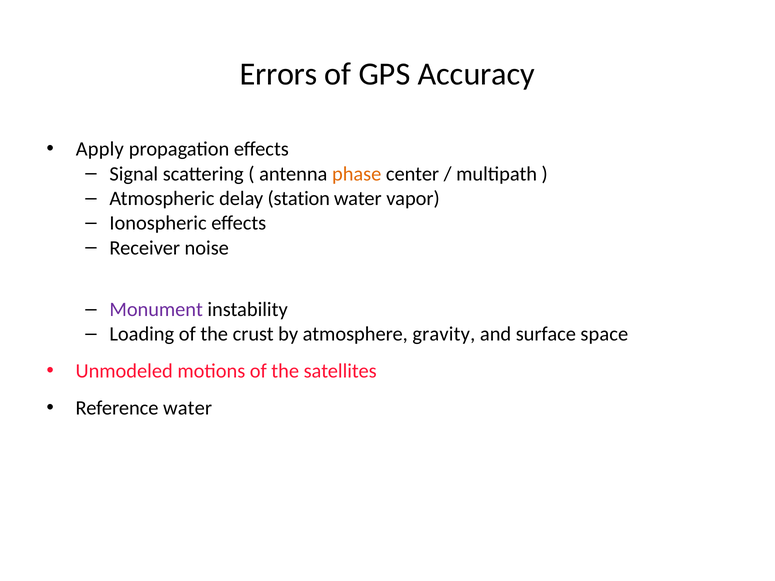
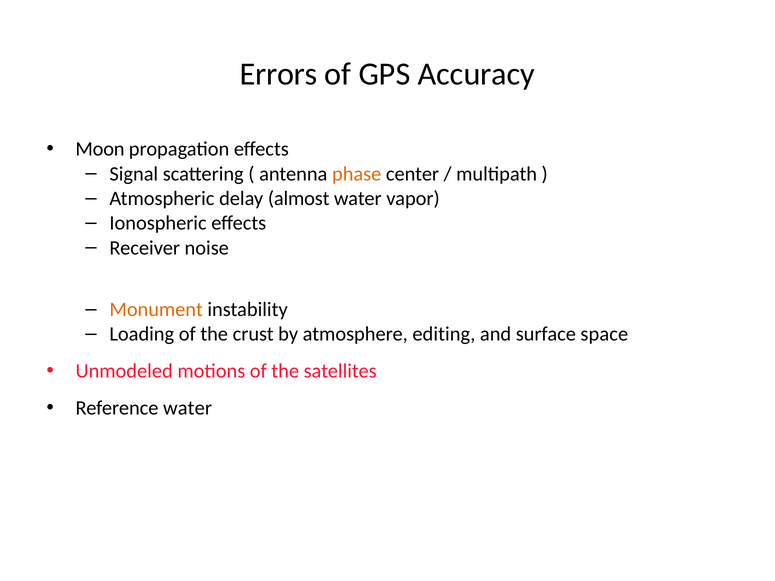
Apply: Apply -> Moon
delay station: station -> almost
Monument colour: purple -> orange
gravity: gravity -> editing
